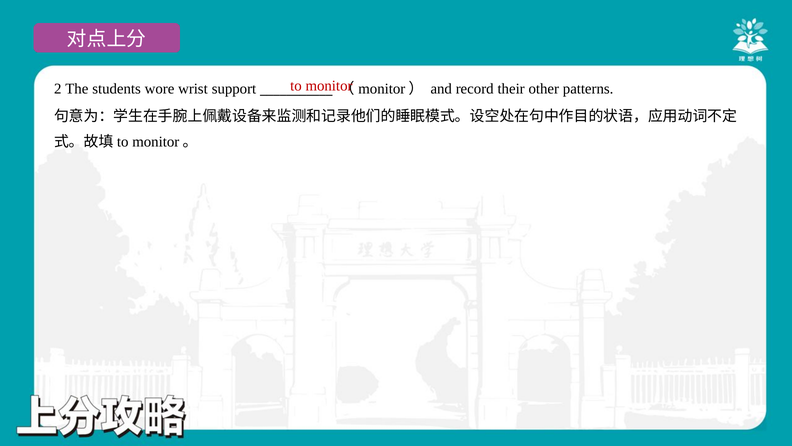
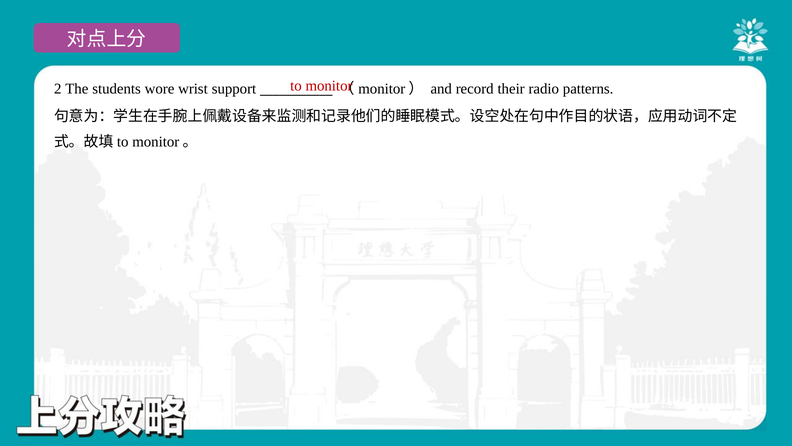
other: other -> radio
